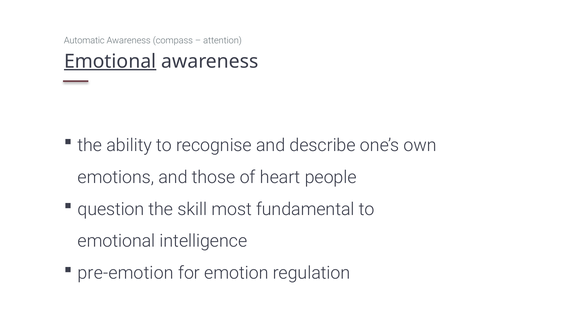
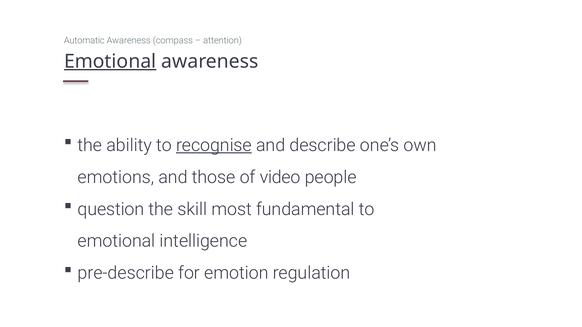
recognise underline: none -> present
heart: heart -> video
pre-emotion: pre-emotion -> pre-describe
